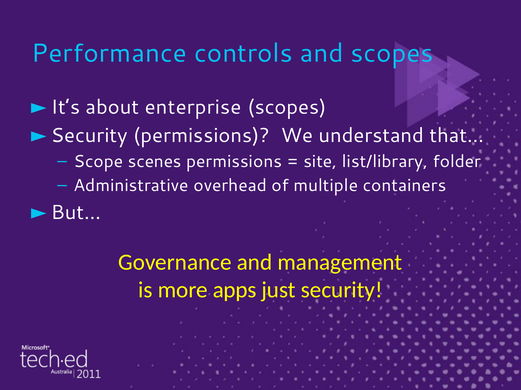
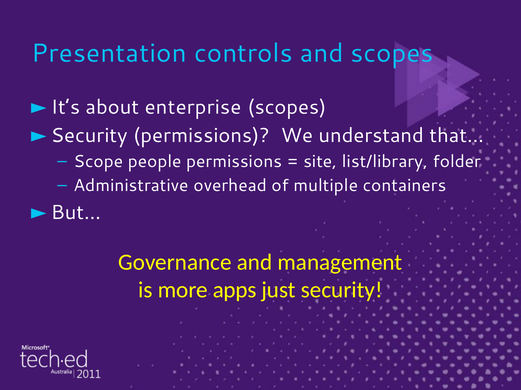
Performance: Performance -> Presentation
scenes: scenes -> people
